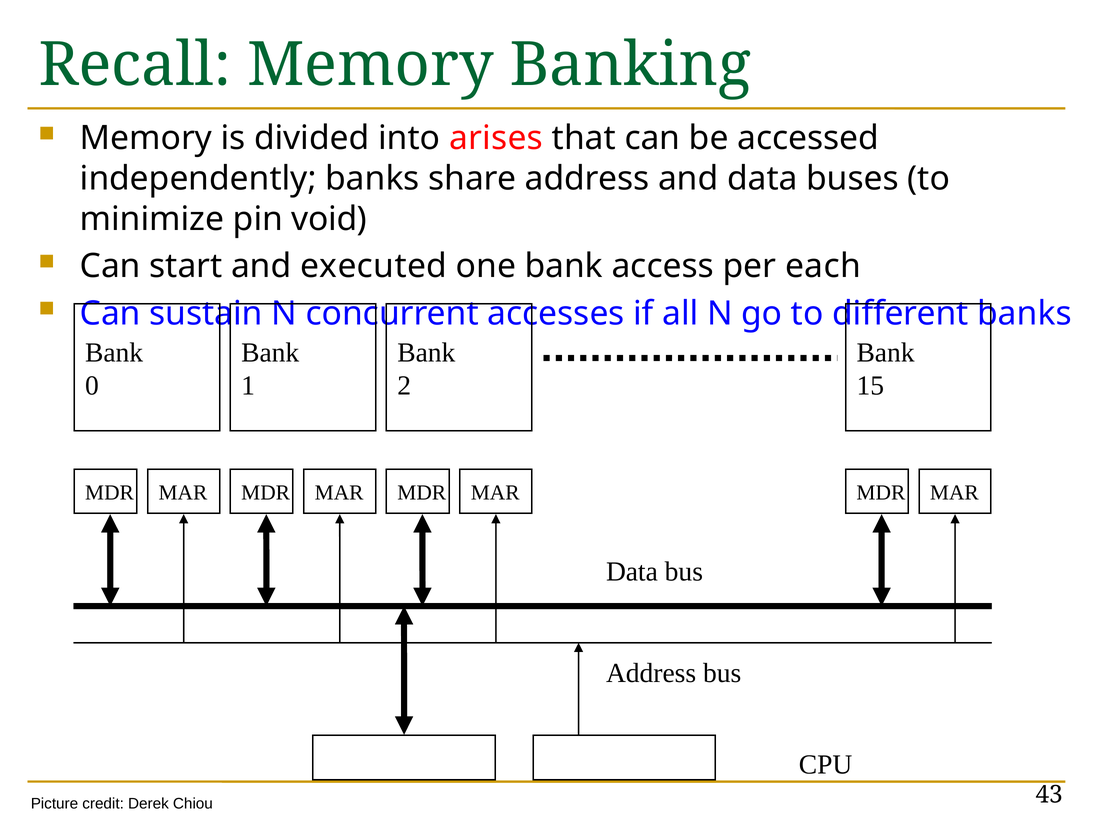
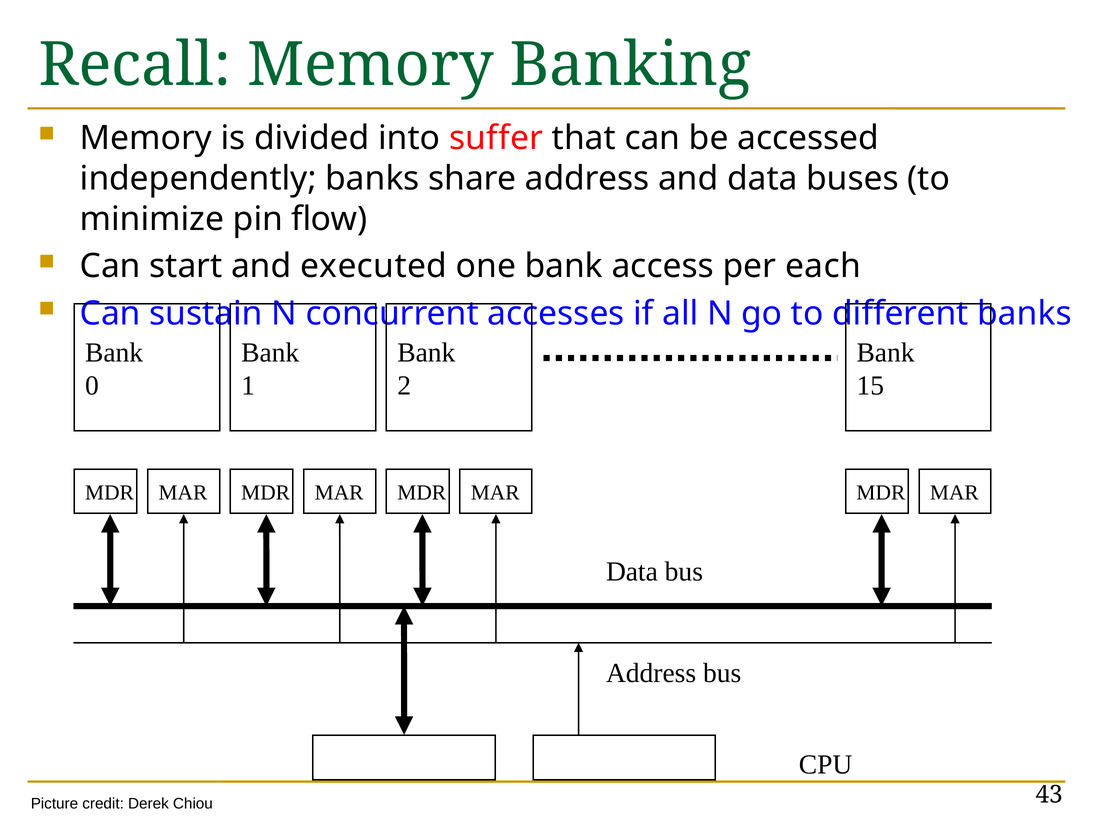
arises: arises -> suffer
void: void -> flow
